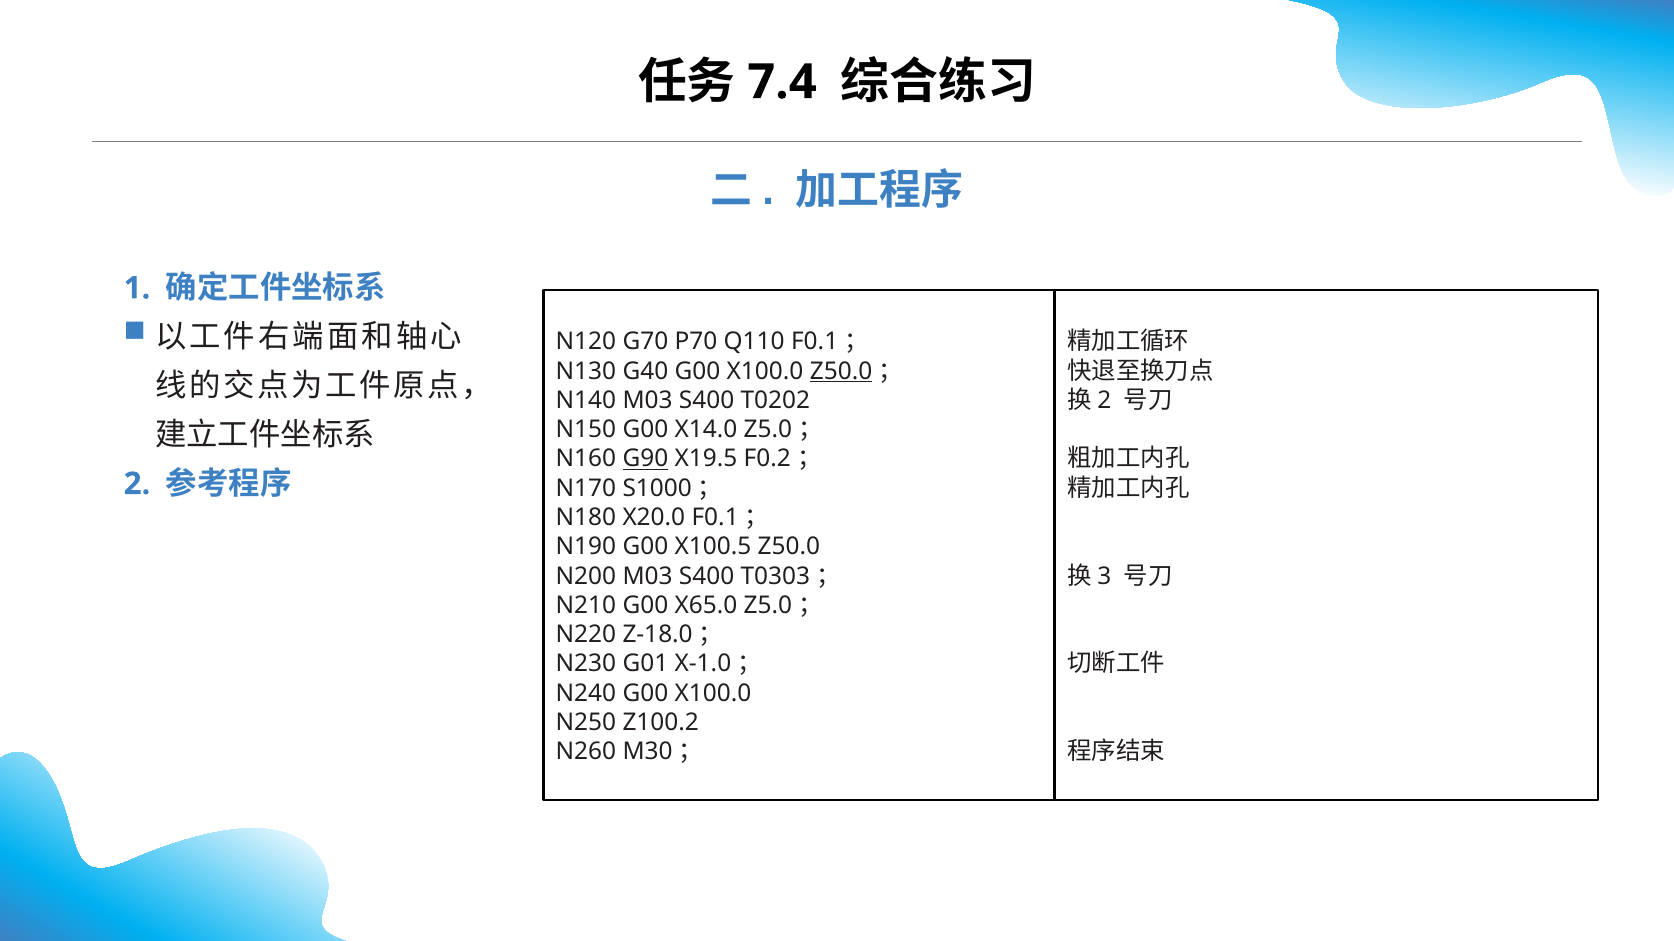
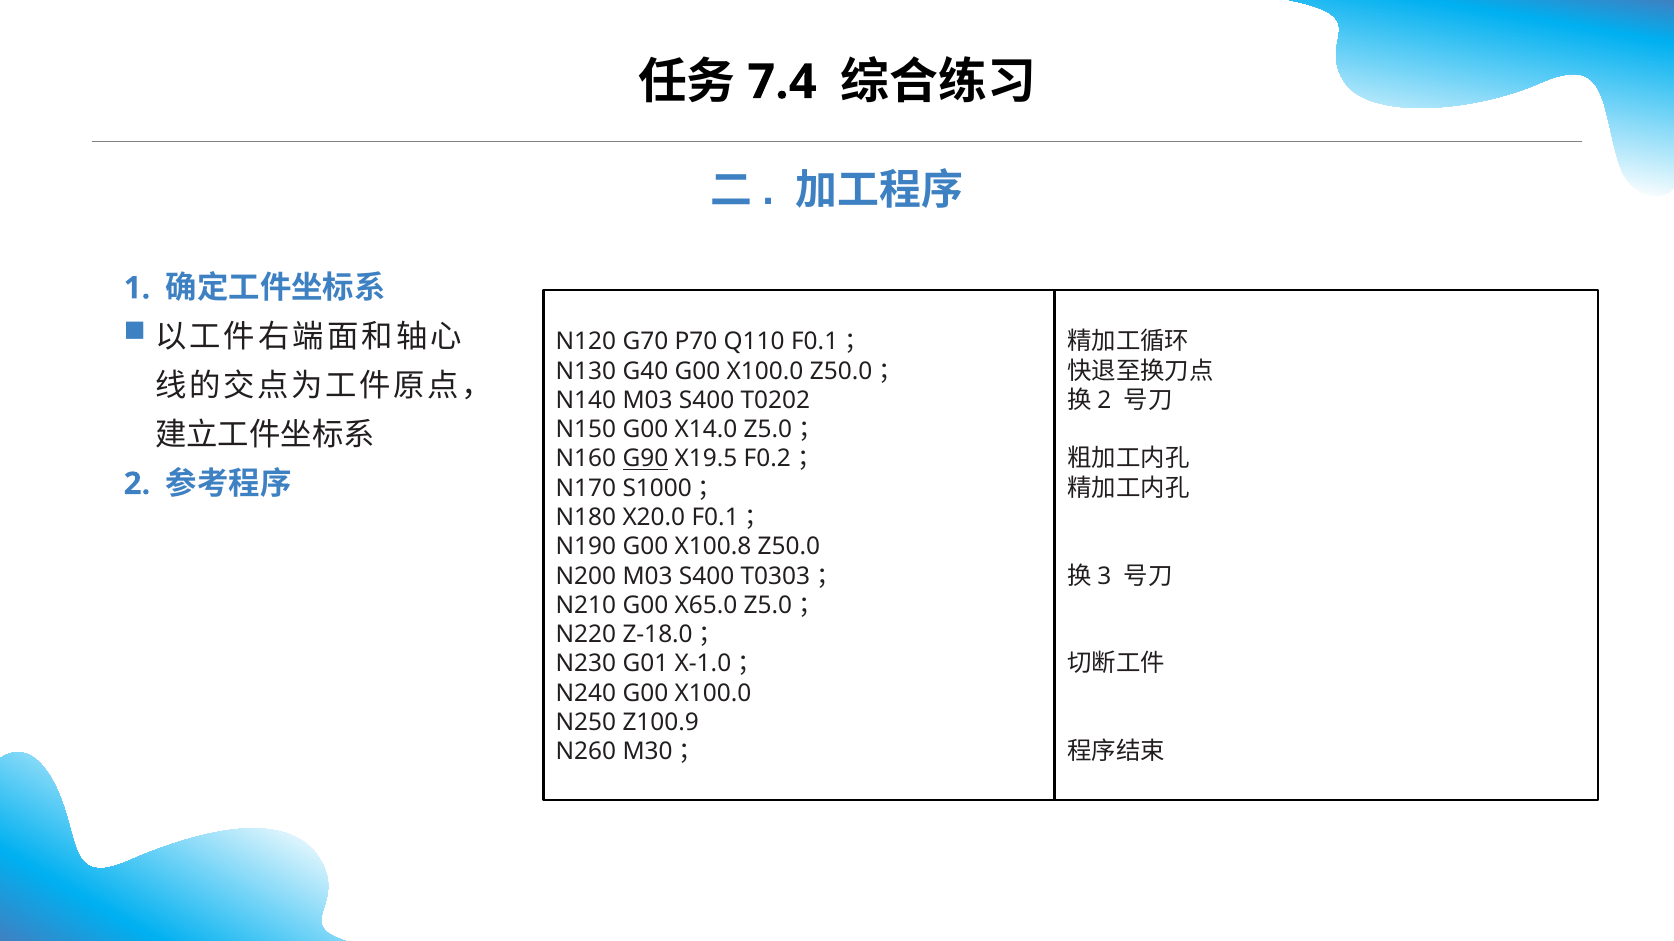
Z50.0 at (841, 371) underline: present -> none
X100.5: X100.5 -> X100.8
Z100.2: Z100.2 -> Z100.9
